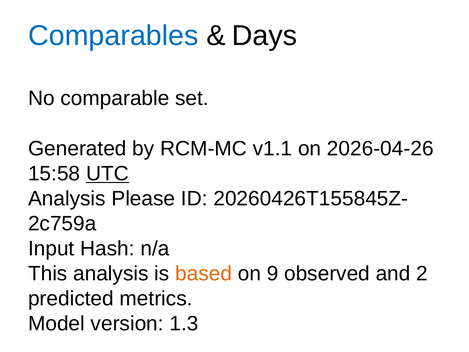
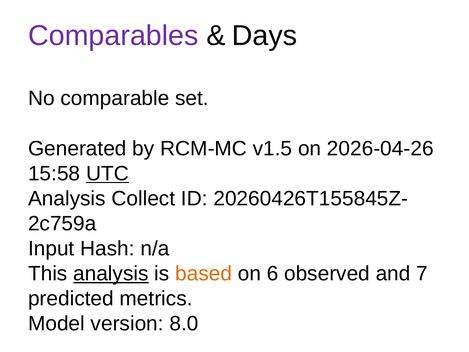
Comparables colour: blue -> purple
v1.1: v1.1 -> v1.5
Please: Please -> Collect
analysis at (111, 273) underline: none -> present
9: 9 -> 6
2: 2 -> 7
1.3: 1.3 -> 8.0
